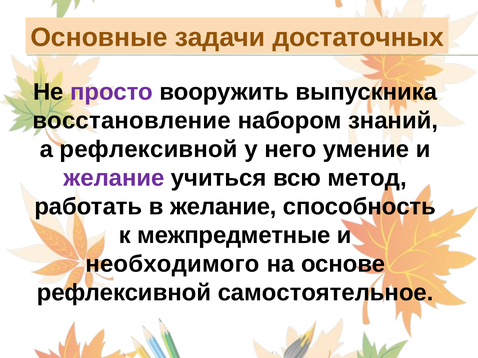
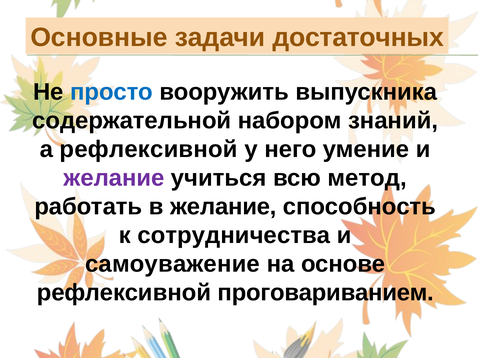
просто colour: purple -> blue
восстановление: восстановление -> содержательной
межпредметные: межпредметные -> сотрудничества
необходимого: необходимого -> самоуважение
самостоятельное: самостоятельное -> проговариванием
